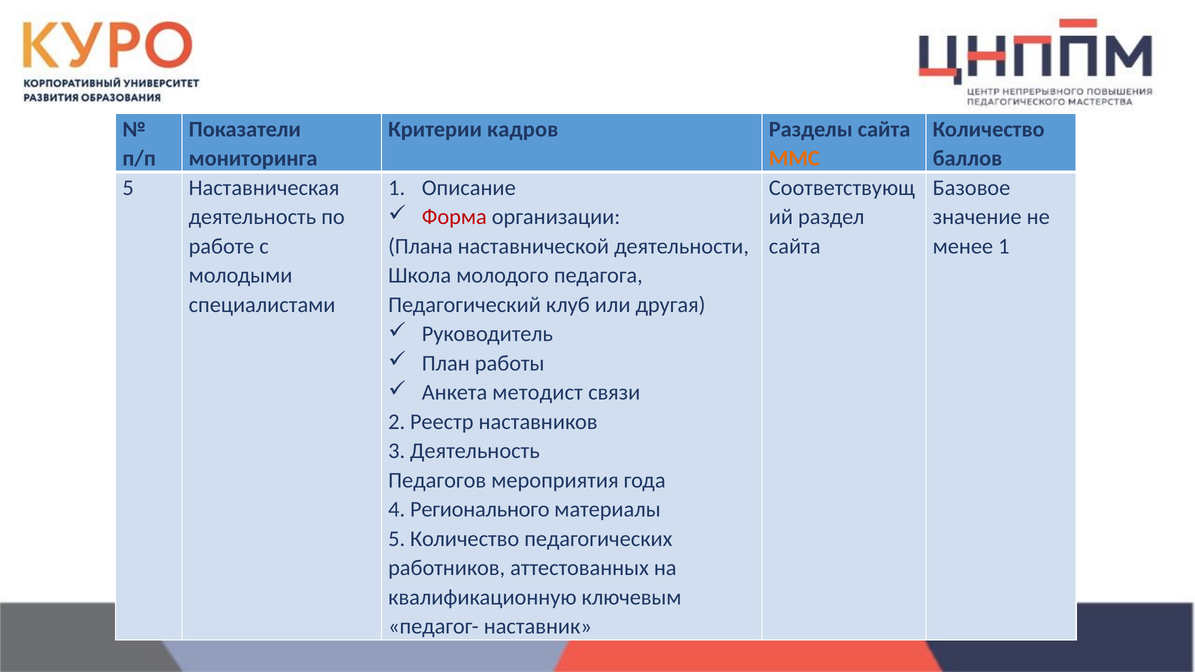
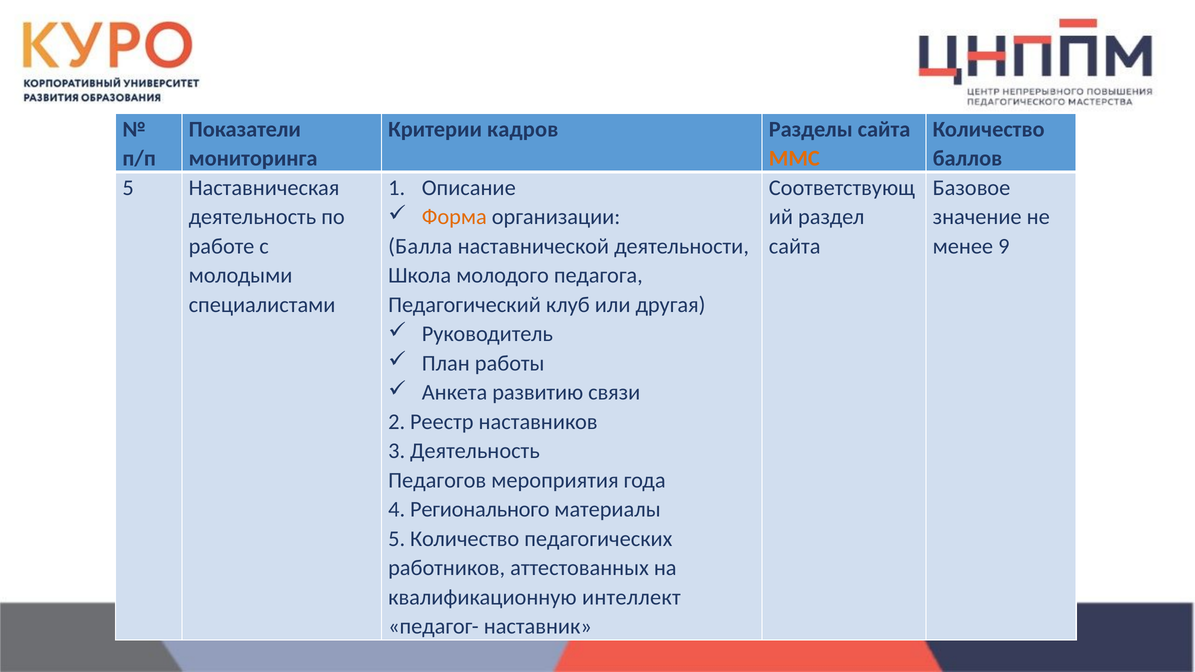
Форма colour: red -> orange
Плана: Плана -> Балла
менее 1: 1 -> 9
методист: методист -> развитию
ключевым: ключевым -> интеллект
